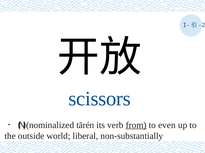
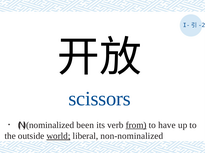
tārén: tārén -> been
even: even -> have
world underline: none -> present
non-substantially: non-substantially -> non-nominalized
